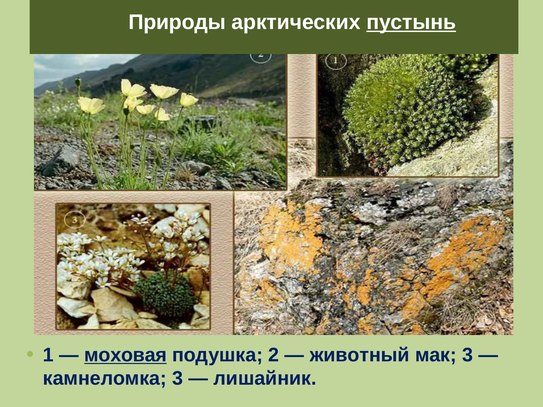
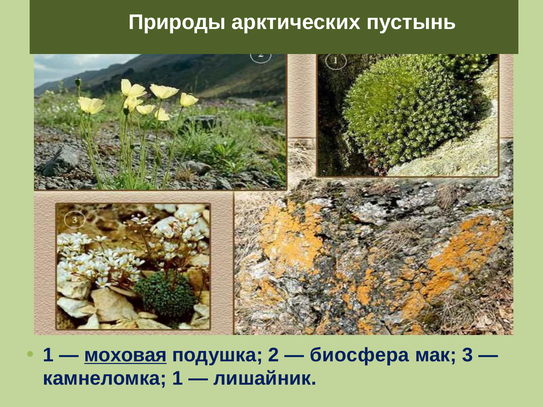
пустынь underline: present -> none
животный: животный -> биосфера
камнеломка 3: 3 -> 1
